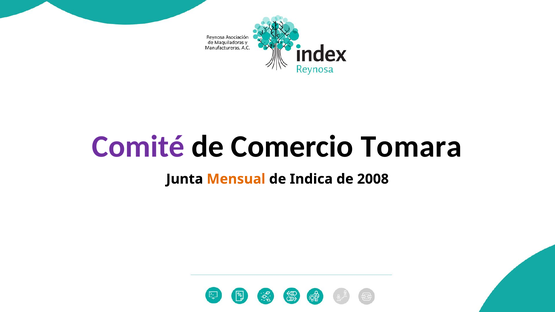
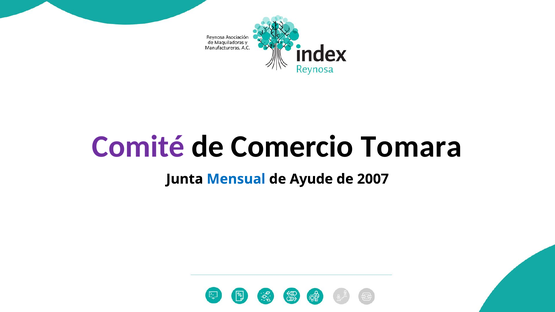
Mensual colour: orange -> blue
Indica: Indica -> Ayude
2008: 2008 -> 2007
